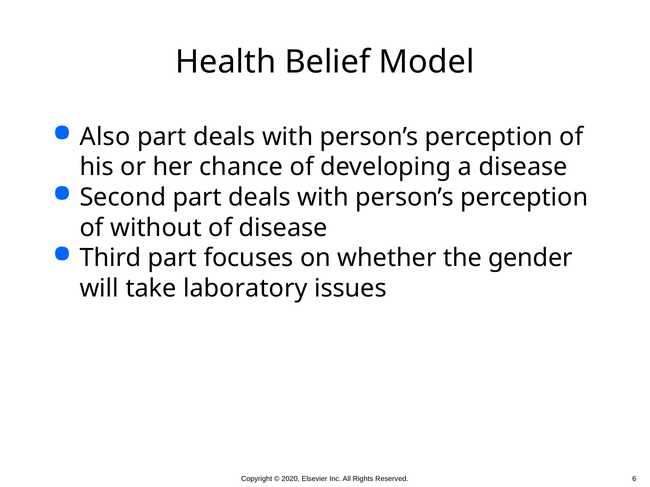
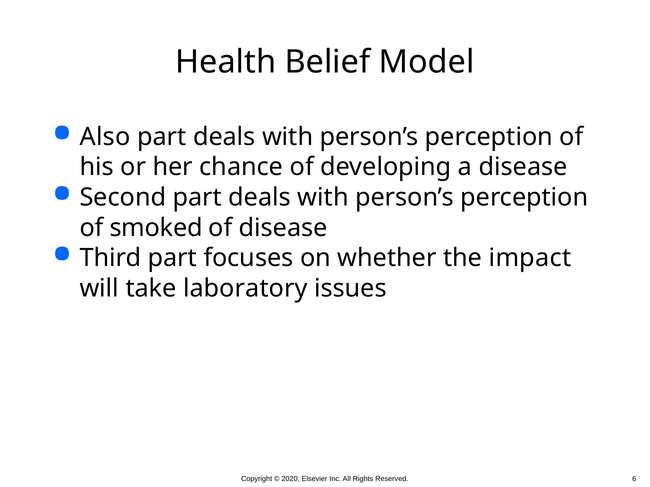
without: without -> smoked
gender: gender -> impact
